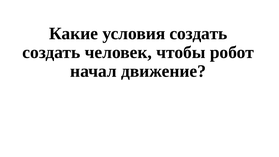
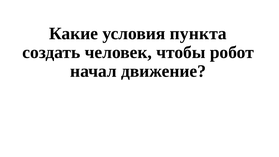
условия создать: создать -> пункта
